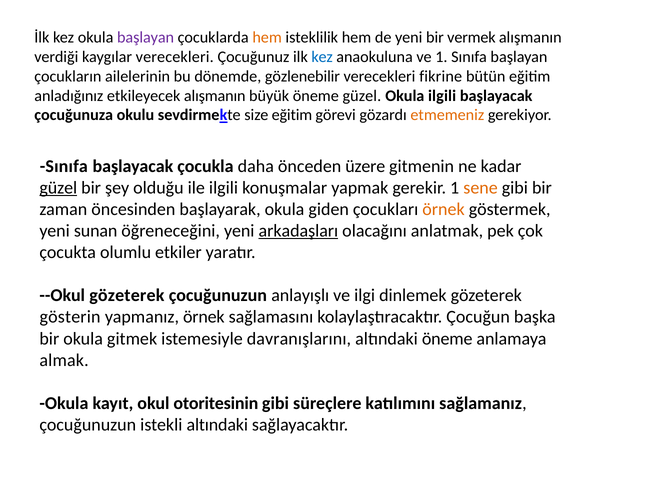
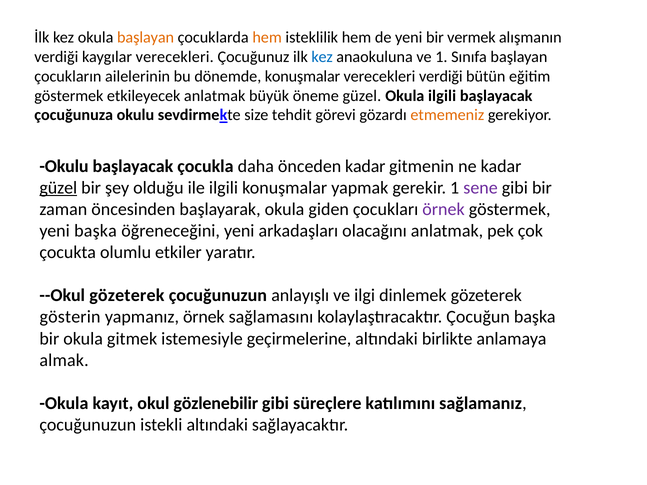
başlayan at (146, 38) colour: purple -> orange
dönemde gözlenebilir: gözlenebilir -> konuşmalar
verecekleri fikrine: fikrine -> verdiği
anladığınız at (69, 96): anladığınız -> göstermek
etkileyecek alışmanın: alışmanın -> anlatmak
size eğitim: eğitim -> tehdit
Sınıfa at (64, 166): Sınıfa -> Okulu
önceden üzere: üzere -> kadar
sene colour: orange -> purple
örnek at (444, 209) colour: orange -> purple
yeni sunan: sunan -> başka
arkadaşları underline: present -> none
davranışlarını: davranışlarını -> geçirmelerine
altındaki öneme: öneme -> birlikte
otoritesinin: otoritesinin -> gözlenebilir
